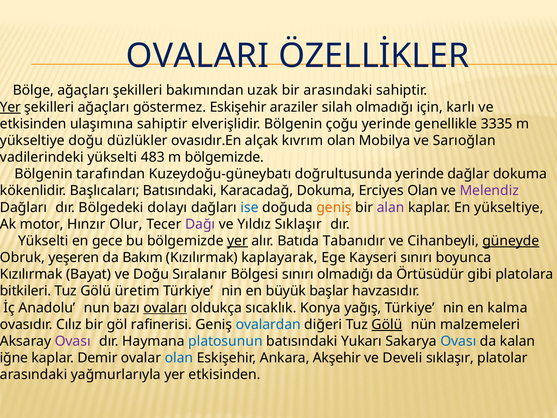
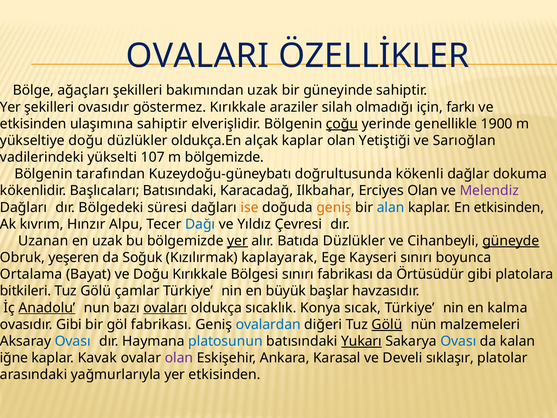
bir arasındaki: arasındaki -> güneyinde
Yer at (10, 107) underline: present -> none
şekilleri ağaçları: ağaçları -> ovasıdır
göstermez Eskişehir: Eskişehir -> Kırıkkale
karlı: karlı -> farkı
çoğu underline: none -> present
3335: 3335 -> 1900
ovasıdır.En: ovasıdır.En -> oldukça.En
alçak kıvrım: kıvrım -> kaplar
Mobilya: Mobilya -> Yetiştiği
483: 483 -> 107
doğrultusunda yerinde: yerinde -> kökenli
Karacadağ Dokuma: Dokuma -> Ilkbahar
dolayı: dolayı -> süresi
ise colour: blue -> orange
alan colour: purple -> blue
En yükseltiye: yükseltiye -> etkisinden
motor: motor -> kıvrım
Olur: Olur -> Alpu
Dağı colour: purple -> blue
Yıldız Sıklaşır: Sıklaşır -> Çevresi
Yükselti at (43, 241): Yükselti -> Uzanan
en gece: gece -> uzak
Batıda Tabanıdır: Tabanıdır -> Düzlükler
Bakım: Bakım -> Soğuk
Kızılırmak at (31, 274): Kızılırmak -> Ortalama
Doğu Sıralanır: Sıralanır -> Kırıkkale
sınırı olmadığı: olmadığı -> fabrikası
üretim: üretim -> çamlar
Anadolu underline: none -> present
yağış: yağış -> sıcak
ovasıdır Cılız: Cılız -> Gibi
göl rafinerisi: rafinerisi -> fabrikası
Ovası at (73, 341) colour: purple -> blue
Yukarı underline: none -> present
Demir: Demir -> Kavak
olan at (179, 358) colour: blue -> purple
Akşehir: Akşehir -> Karasal
